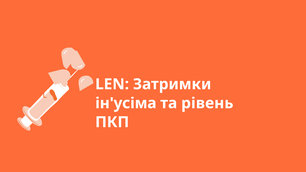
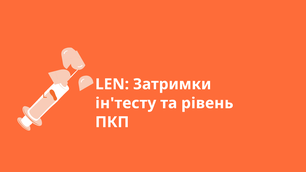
ін'усіма: ін'усіма -> ін'тесту
